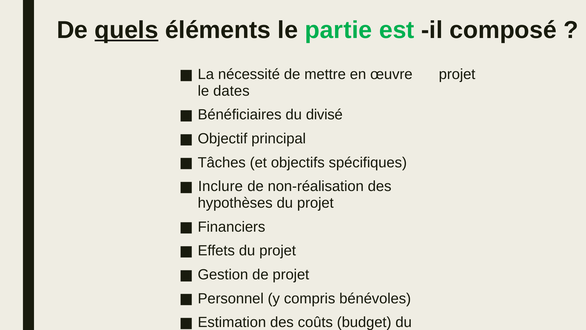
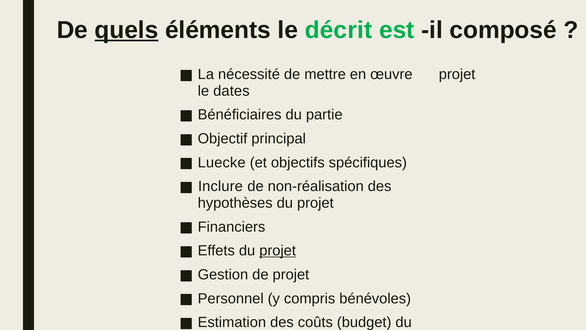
partie: partie -> décrit
divisé: divisé -> partie
Tâches: Tâches -> Luecke
projet at (278, 250) underline: none -> present
